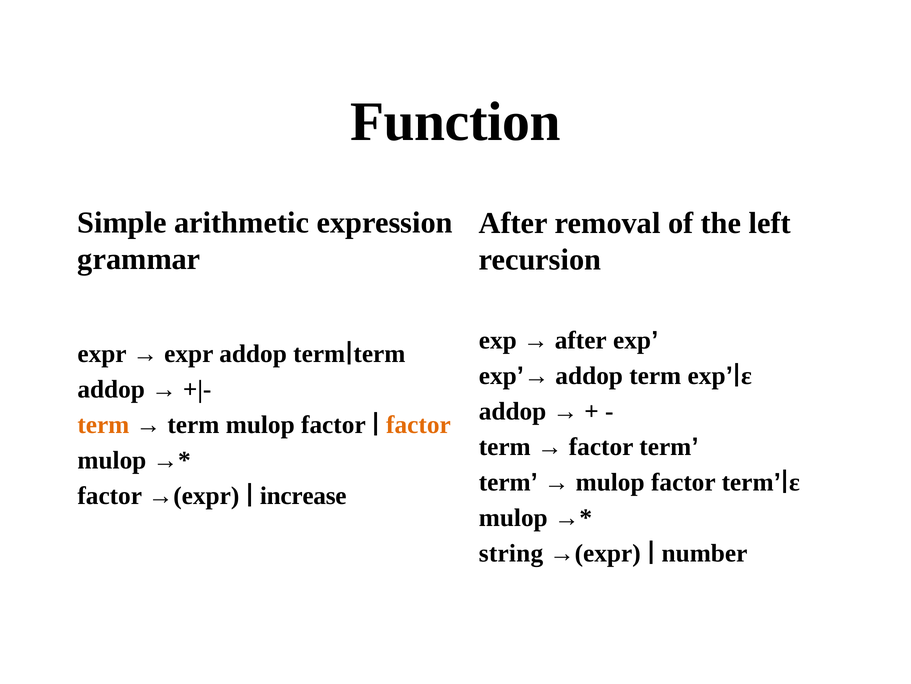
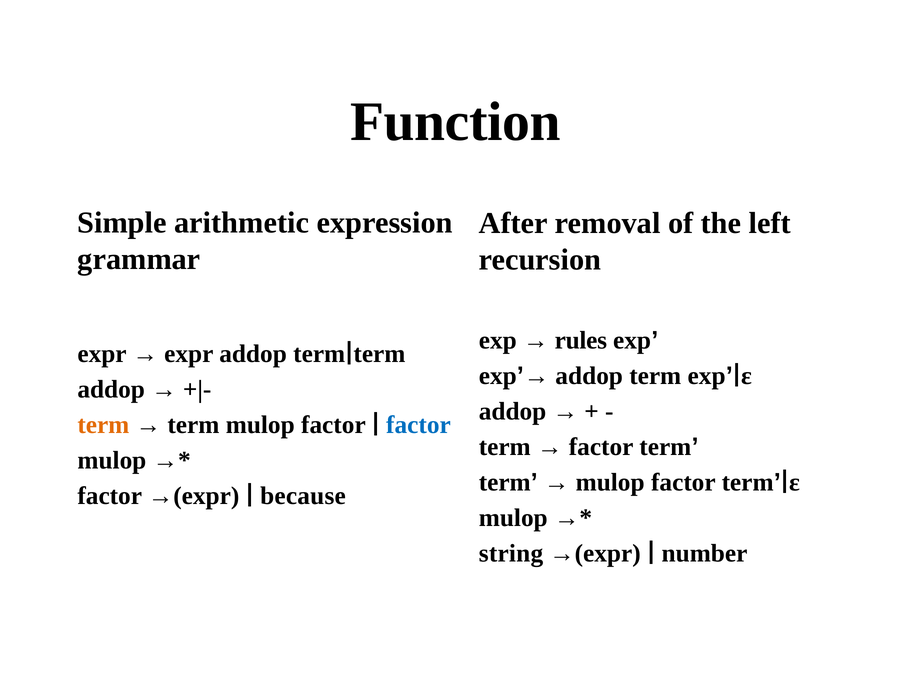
after at (581, 340): after -> rules
factor at (418, 424) colour: orange -> blue
increase: increase -> because
